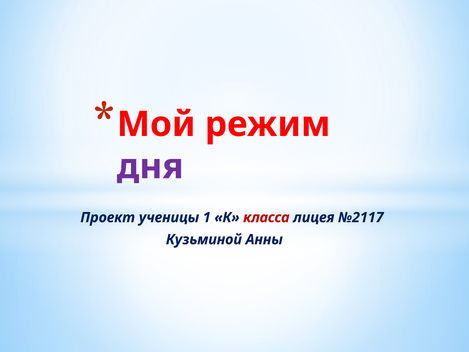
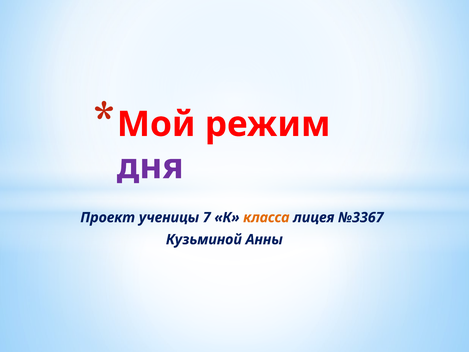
1: 1 -> 7
класса colour: red -> orange
№2117: №2117 -> №3367
